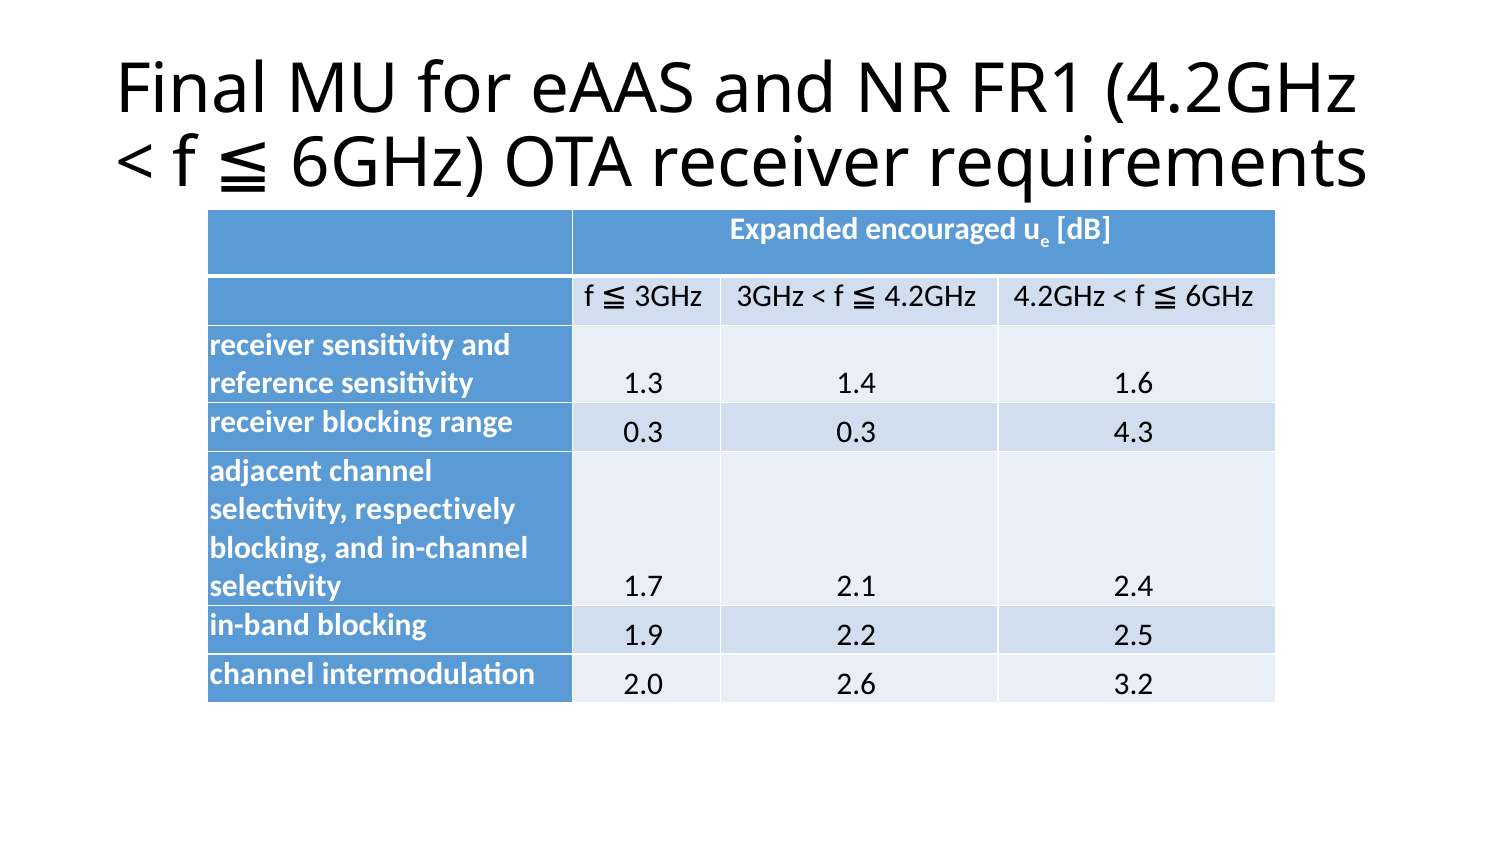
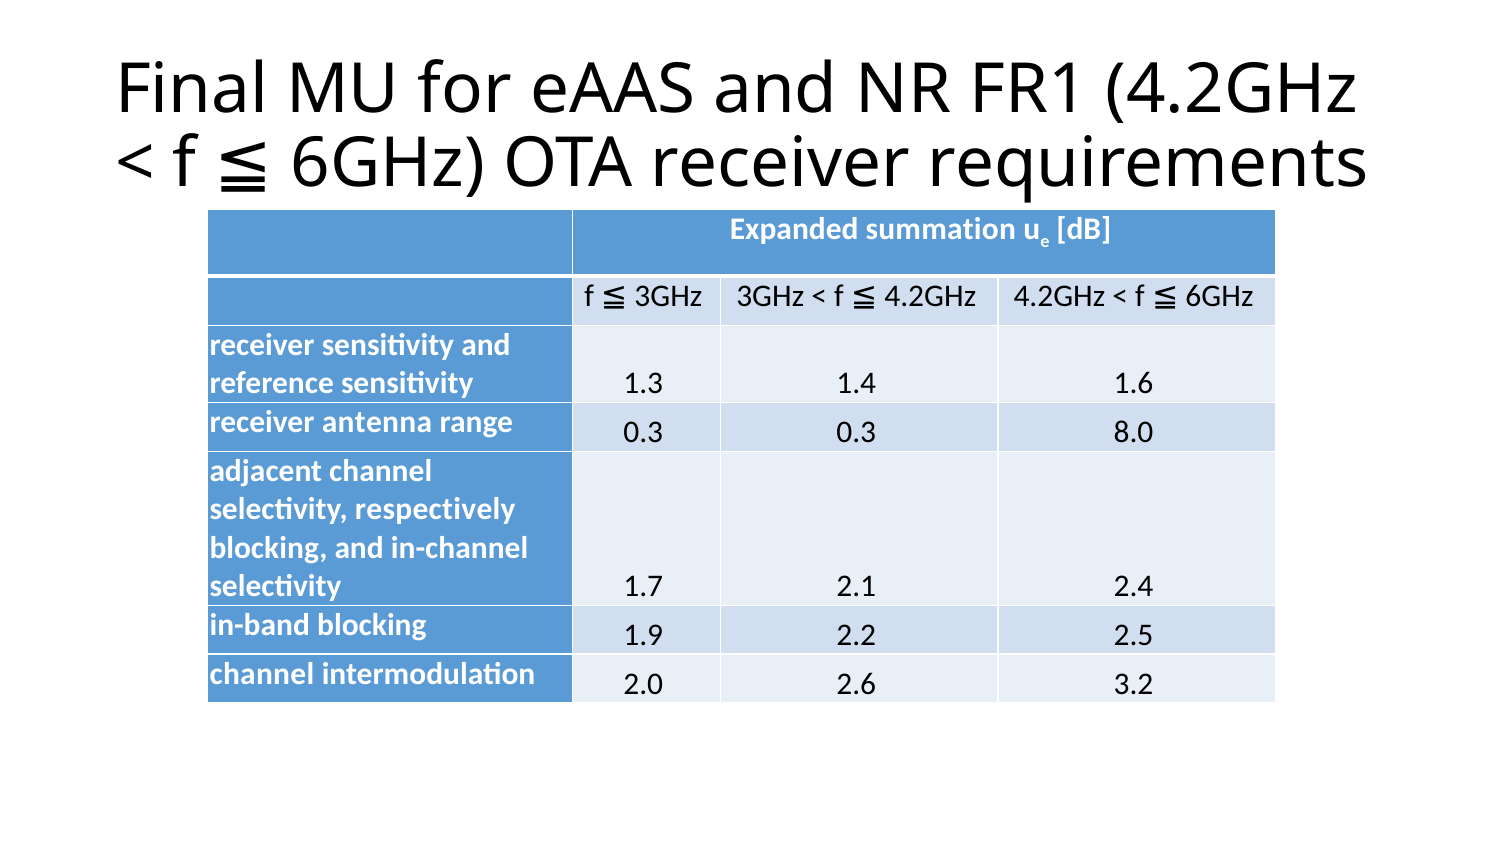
encouraged: encouraged -> summation
receiver blocking: blocking -> antenna
4.3: 4.3 -> 8.0
